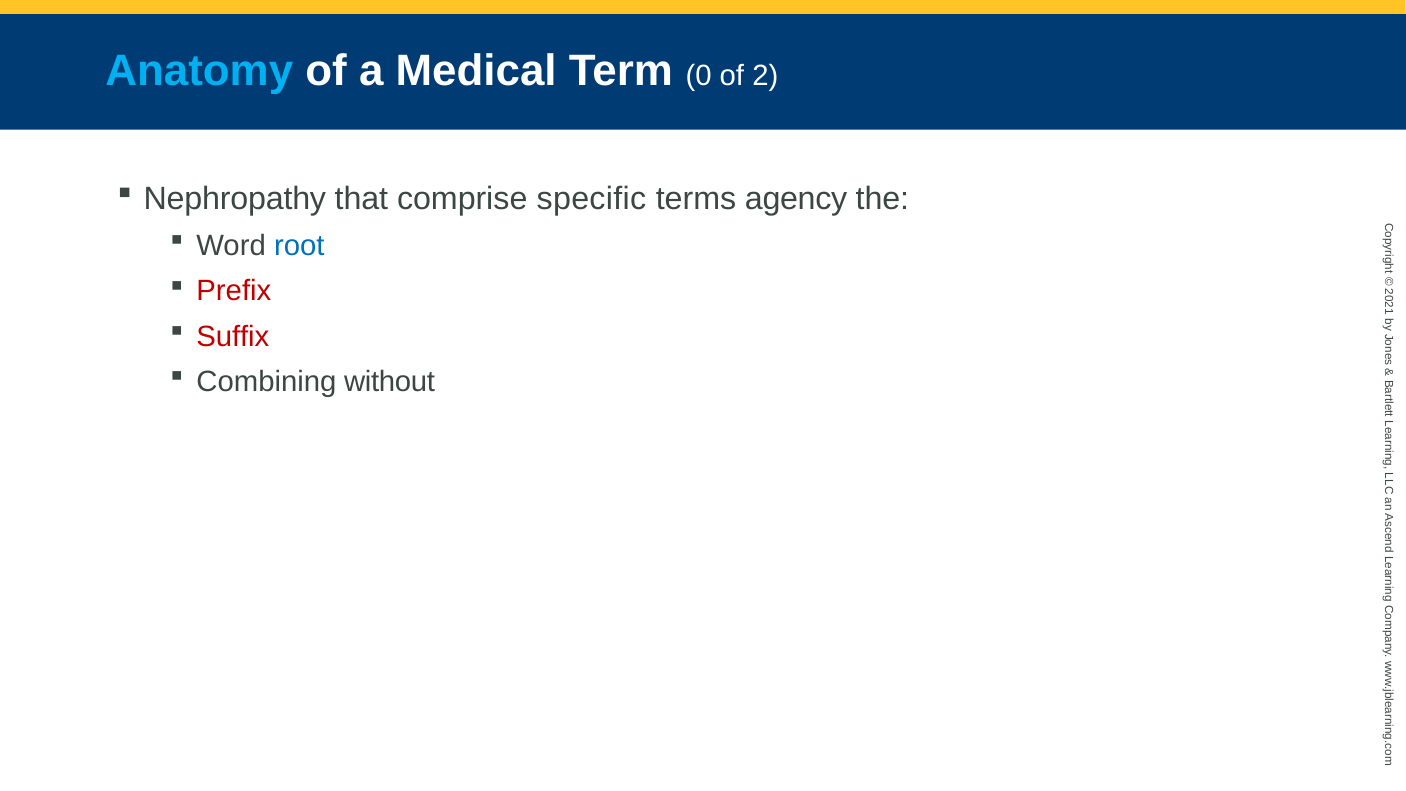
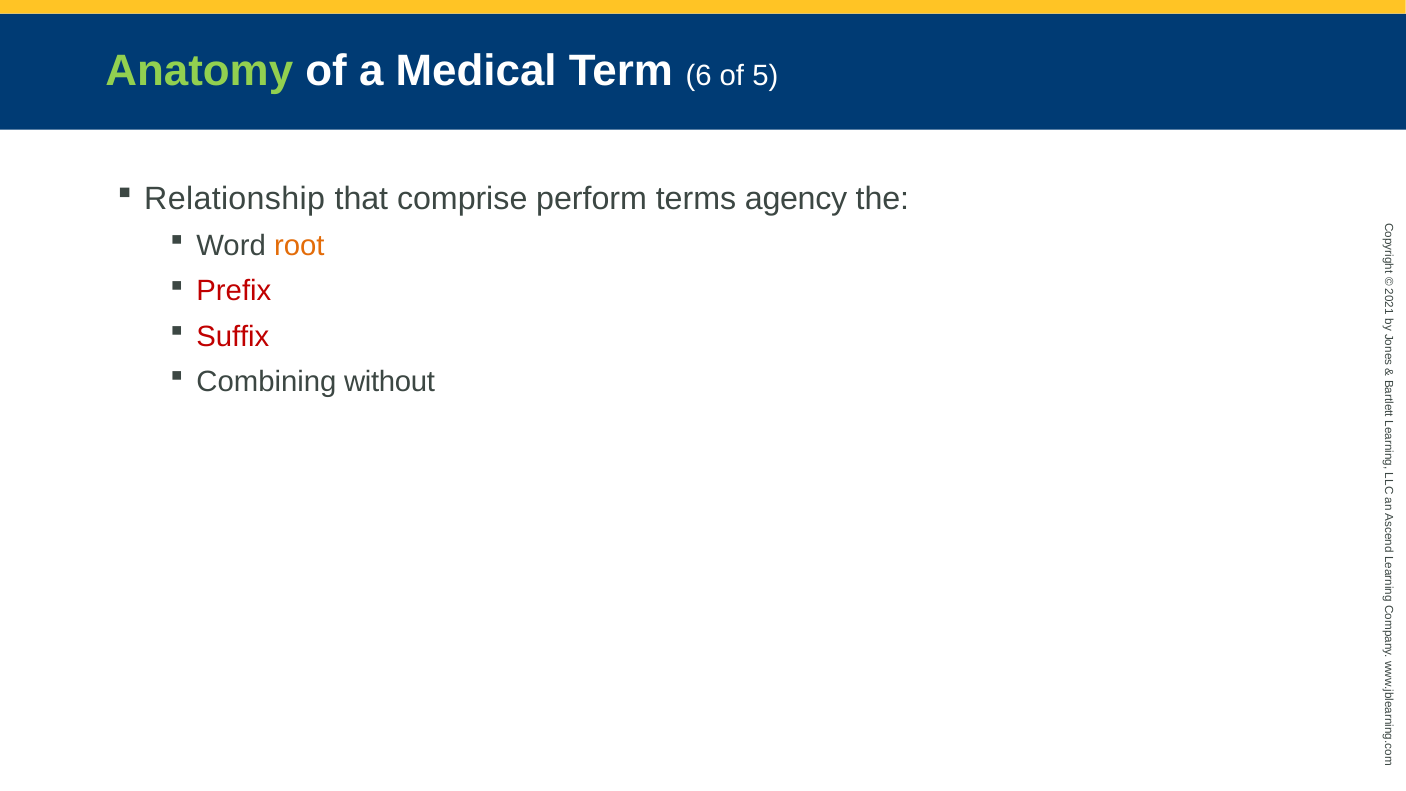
Anatomy colour: light blue -> light green
Term 0: 0 -> 6
of 2: 2 -> 5
Nephropathy: Nephropathy -> Relationship
specific: specific -> perform
root colour: blue -> orange
